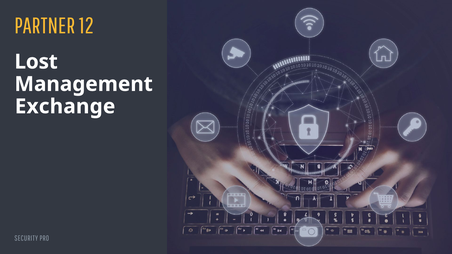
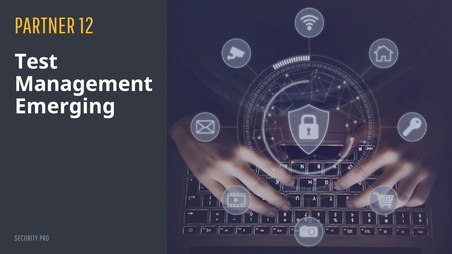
Lost: Lost -> Test
Exchange: Exchange -> Emerging
